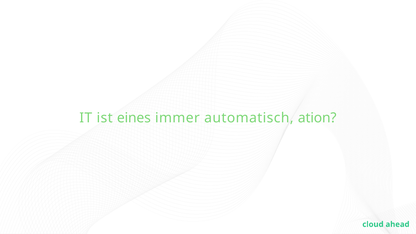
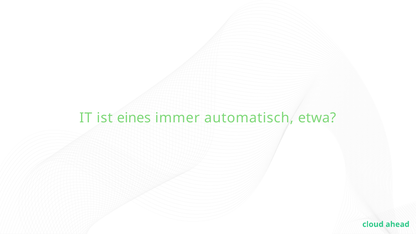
ation: ation -> etwa
